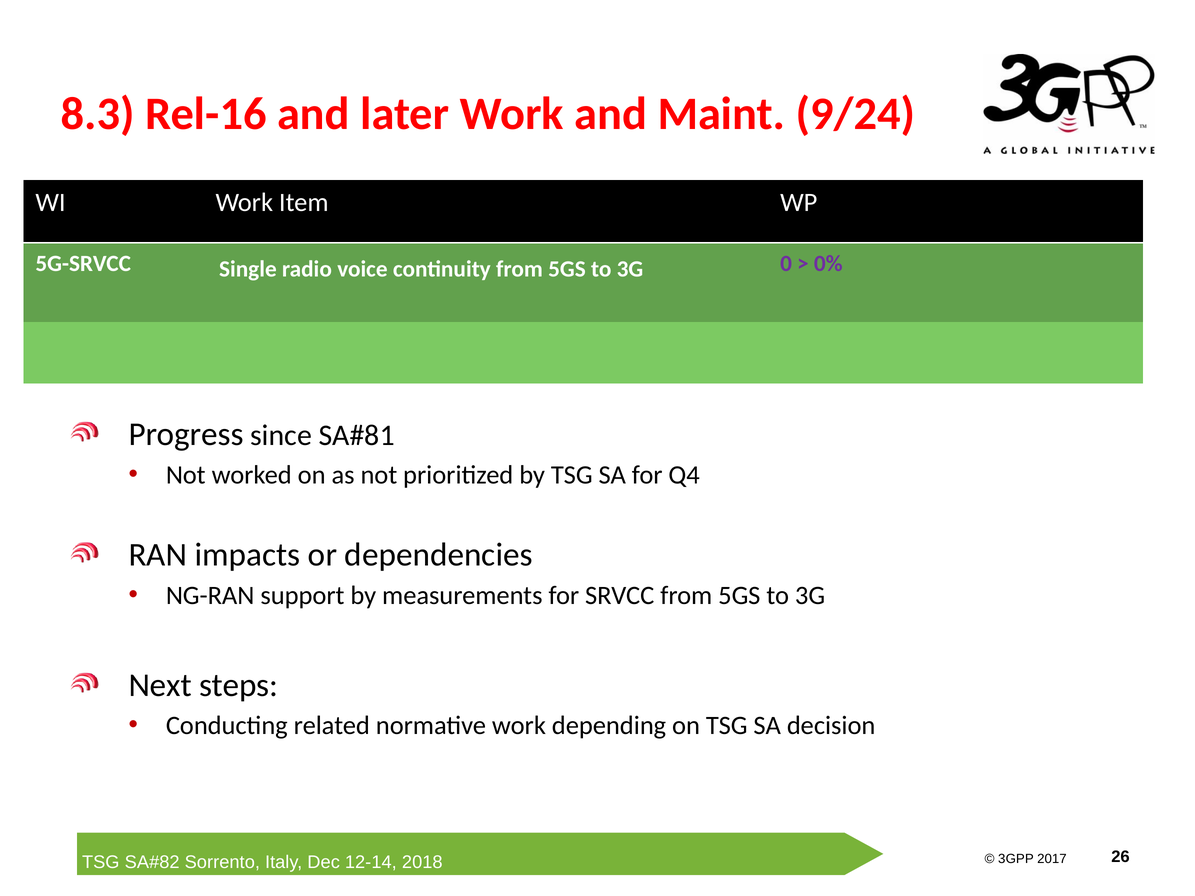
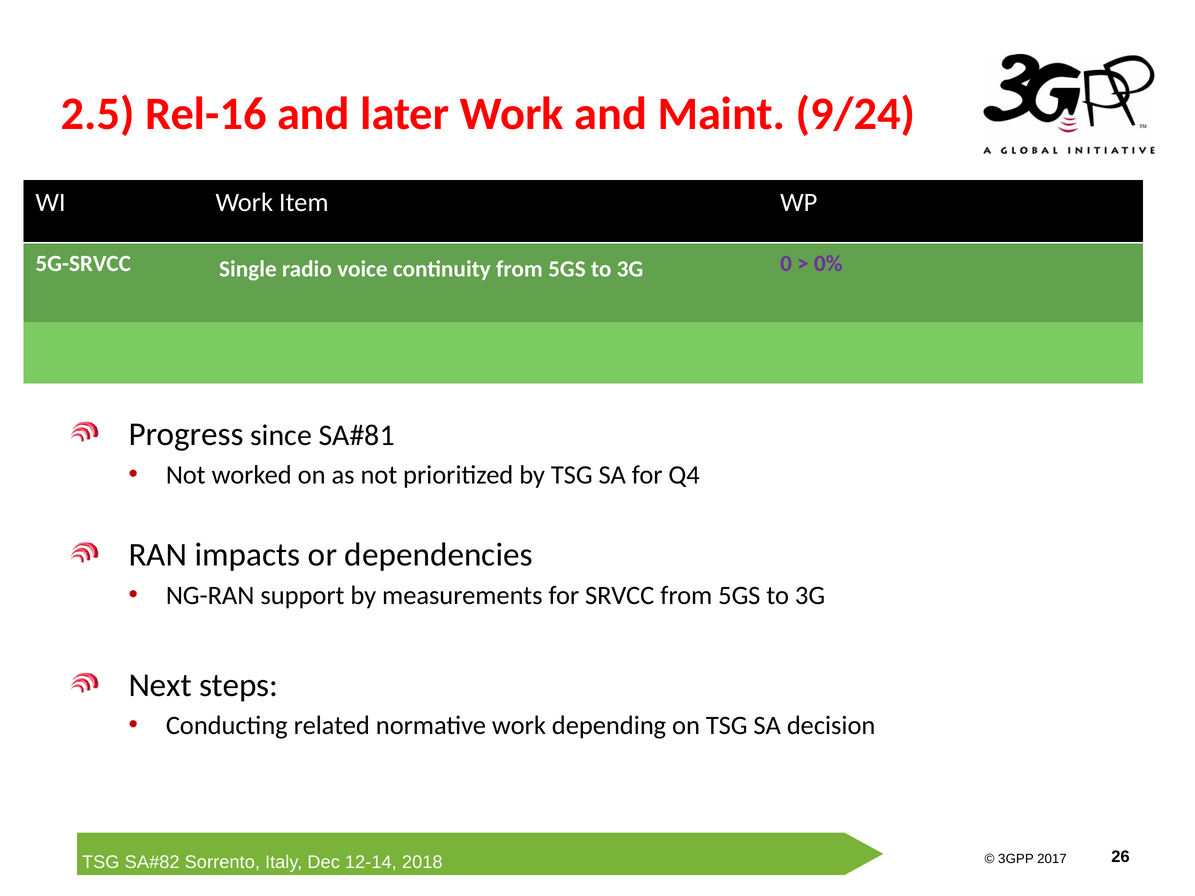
8.3: 8.3 -> 2.5
